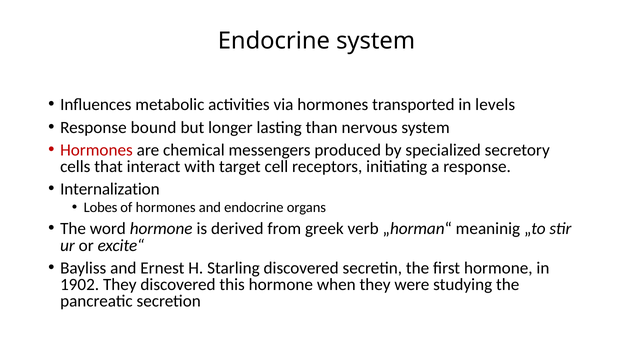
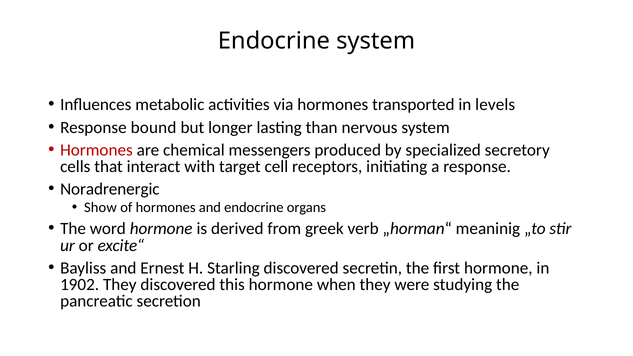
Internalization: Internalization -> Noradrenergic
Lobes: Lobes -> Show
